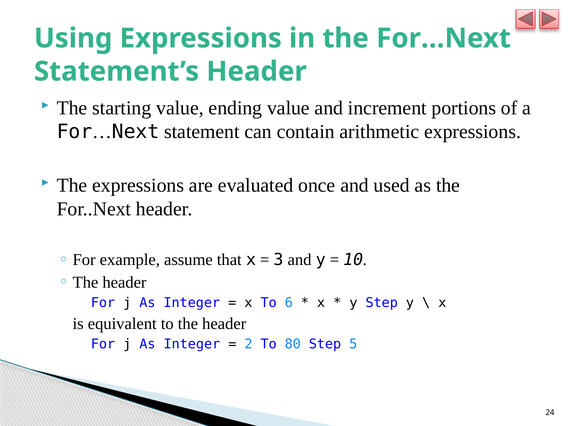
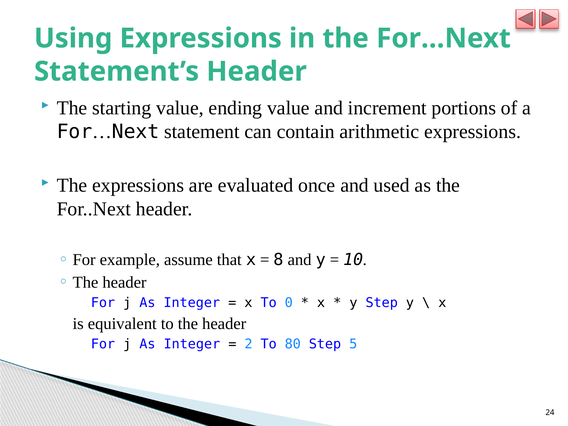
3: 3 -> 8
6: 6 -> 0
